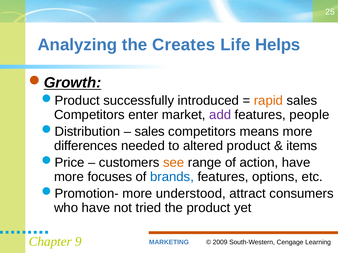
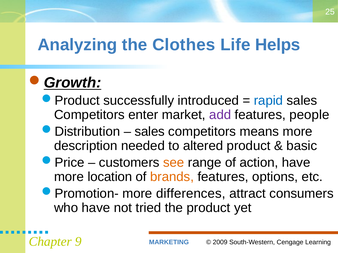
Creates: Creates -> Clothes
rapid colour: orange -> blue
differences: differences -> description
items: items -> basic
focuses: focuses -> location
brands colour: blue -> orange
understood: understood -> differences
